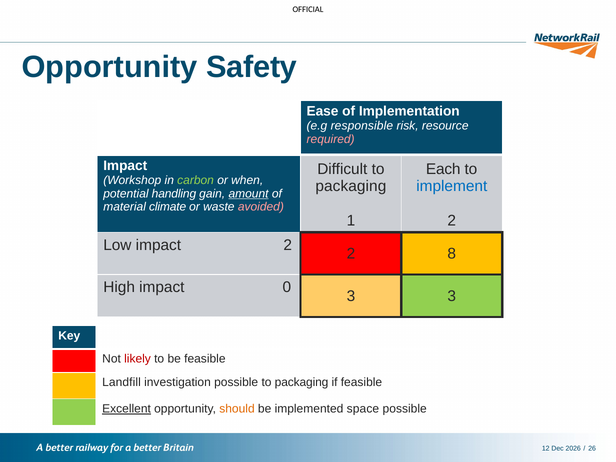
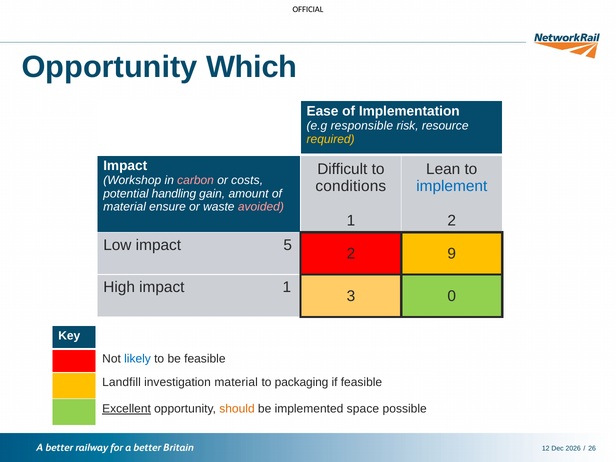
Safety: Safety -> Which
required colour: pink -> yellow
Each: Each -> Lean
carbon colour: light green -> pink
when: when -> costs
packaging at (351, 186): packaging -> conditions
amount underline: present -> none
climate: climate -> ensure
impact 2: 2 -> 5
8: 8 -> 9
impact 0: 0 -> 1
3 3: 3 -> 0
likely colour: red -> blue
investigation possible: possible -> material
